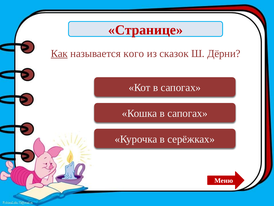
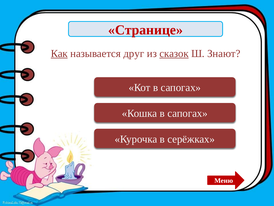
кого: кого -> друг
сказок underline: none -> present
Дёрни: Дёрни -> Знают
